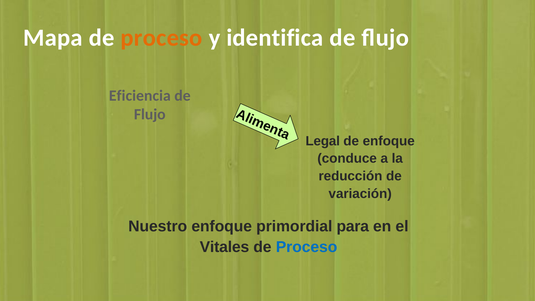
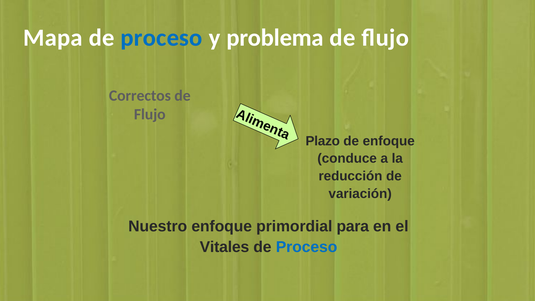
proceso at (162, 38) colour: orange -> blue
identifica: identifica -> problema
Eficiencia: Eficiencia -> Correctos
Legal: Legal -> Plazo
